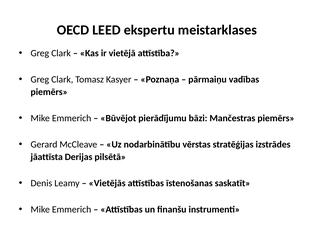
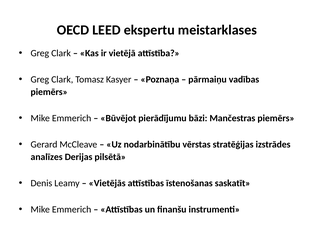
jāattīsta: jāattīsta -> analīzes
